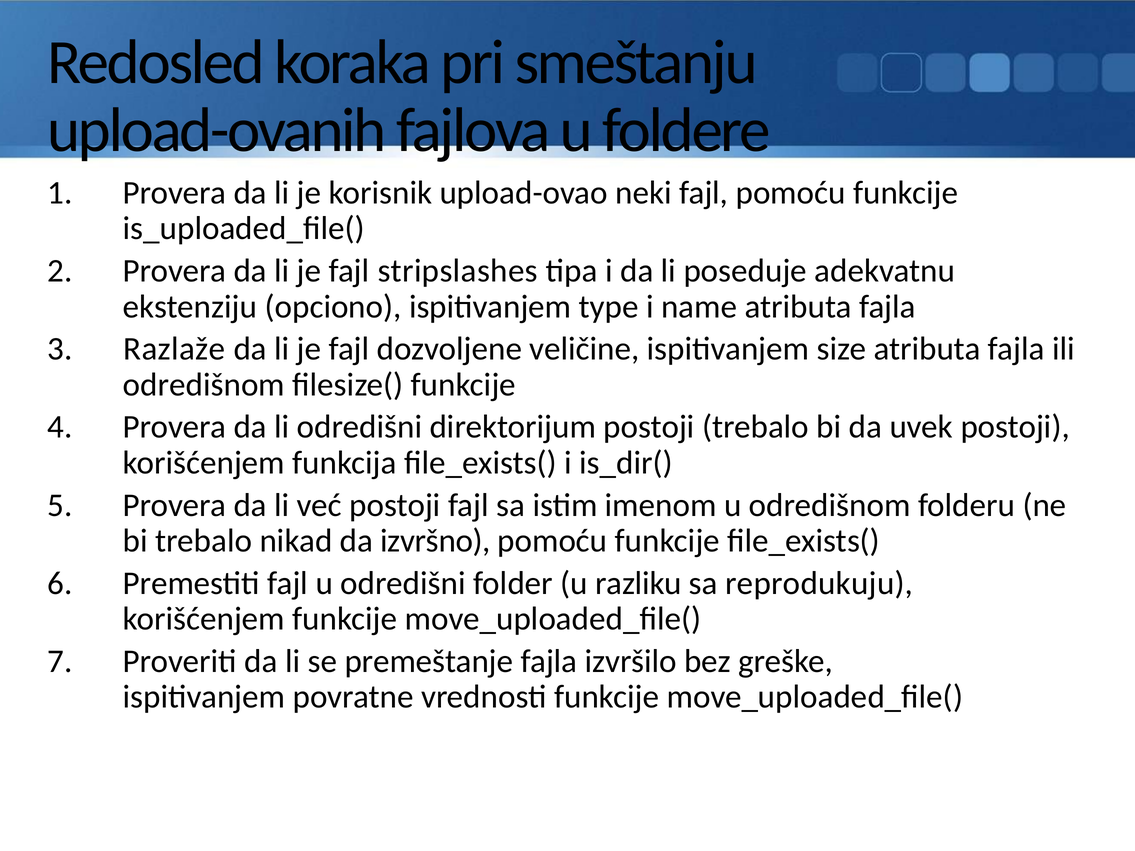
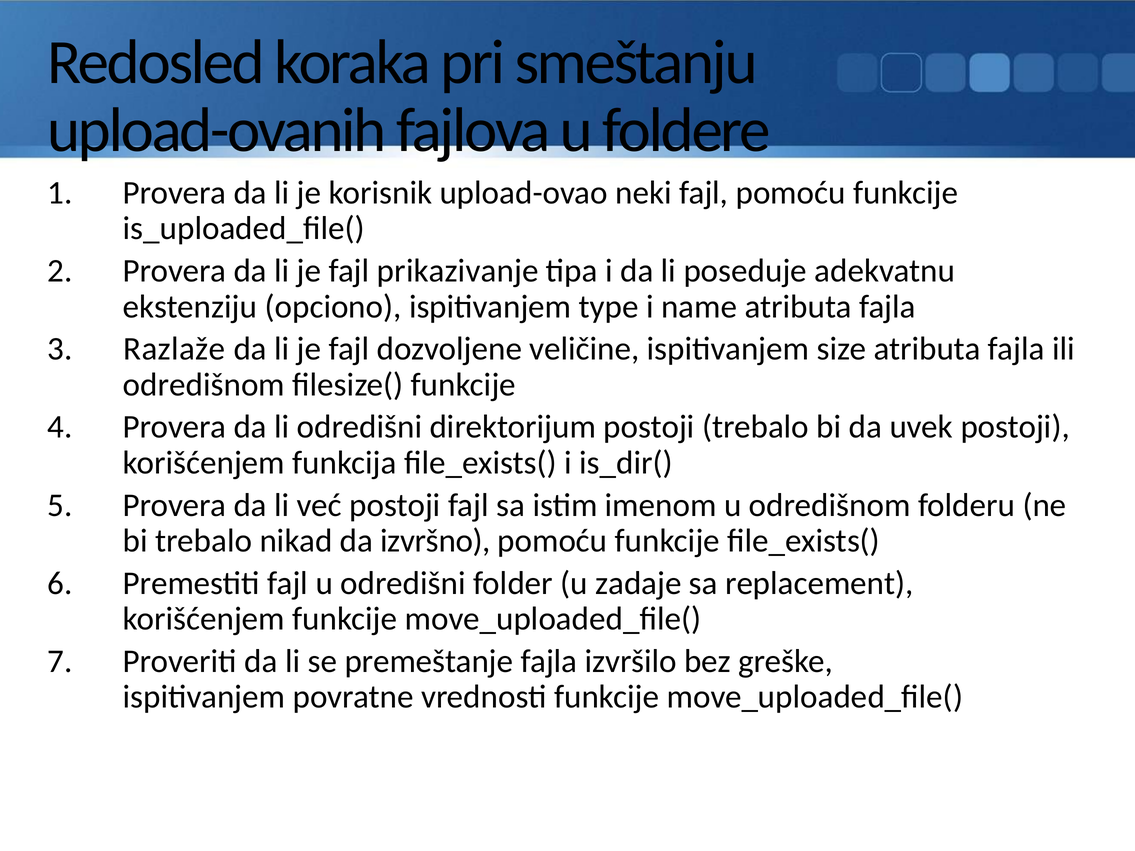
stripslashes: stripslashes -> prikazivanje
razliku: razliku -> zadaje
reprodukuju: reprodukuju -> replacement
